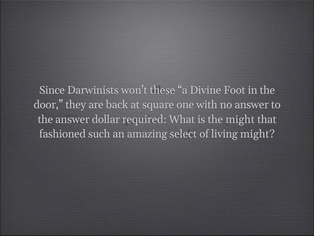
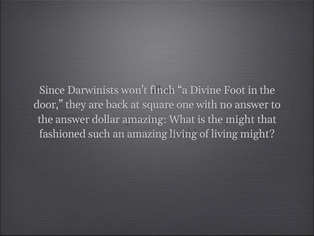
these: these -> finch
dollar required: required -> amazing
amazing select: select -> living
